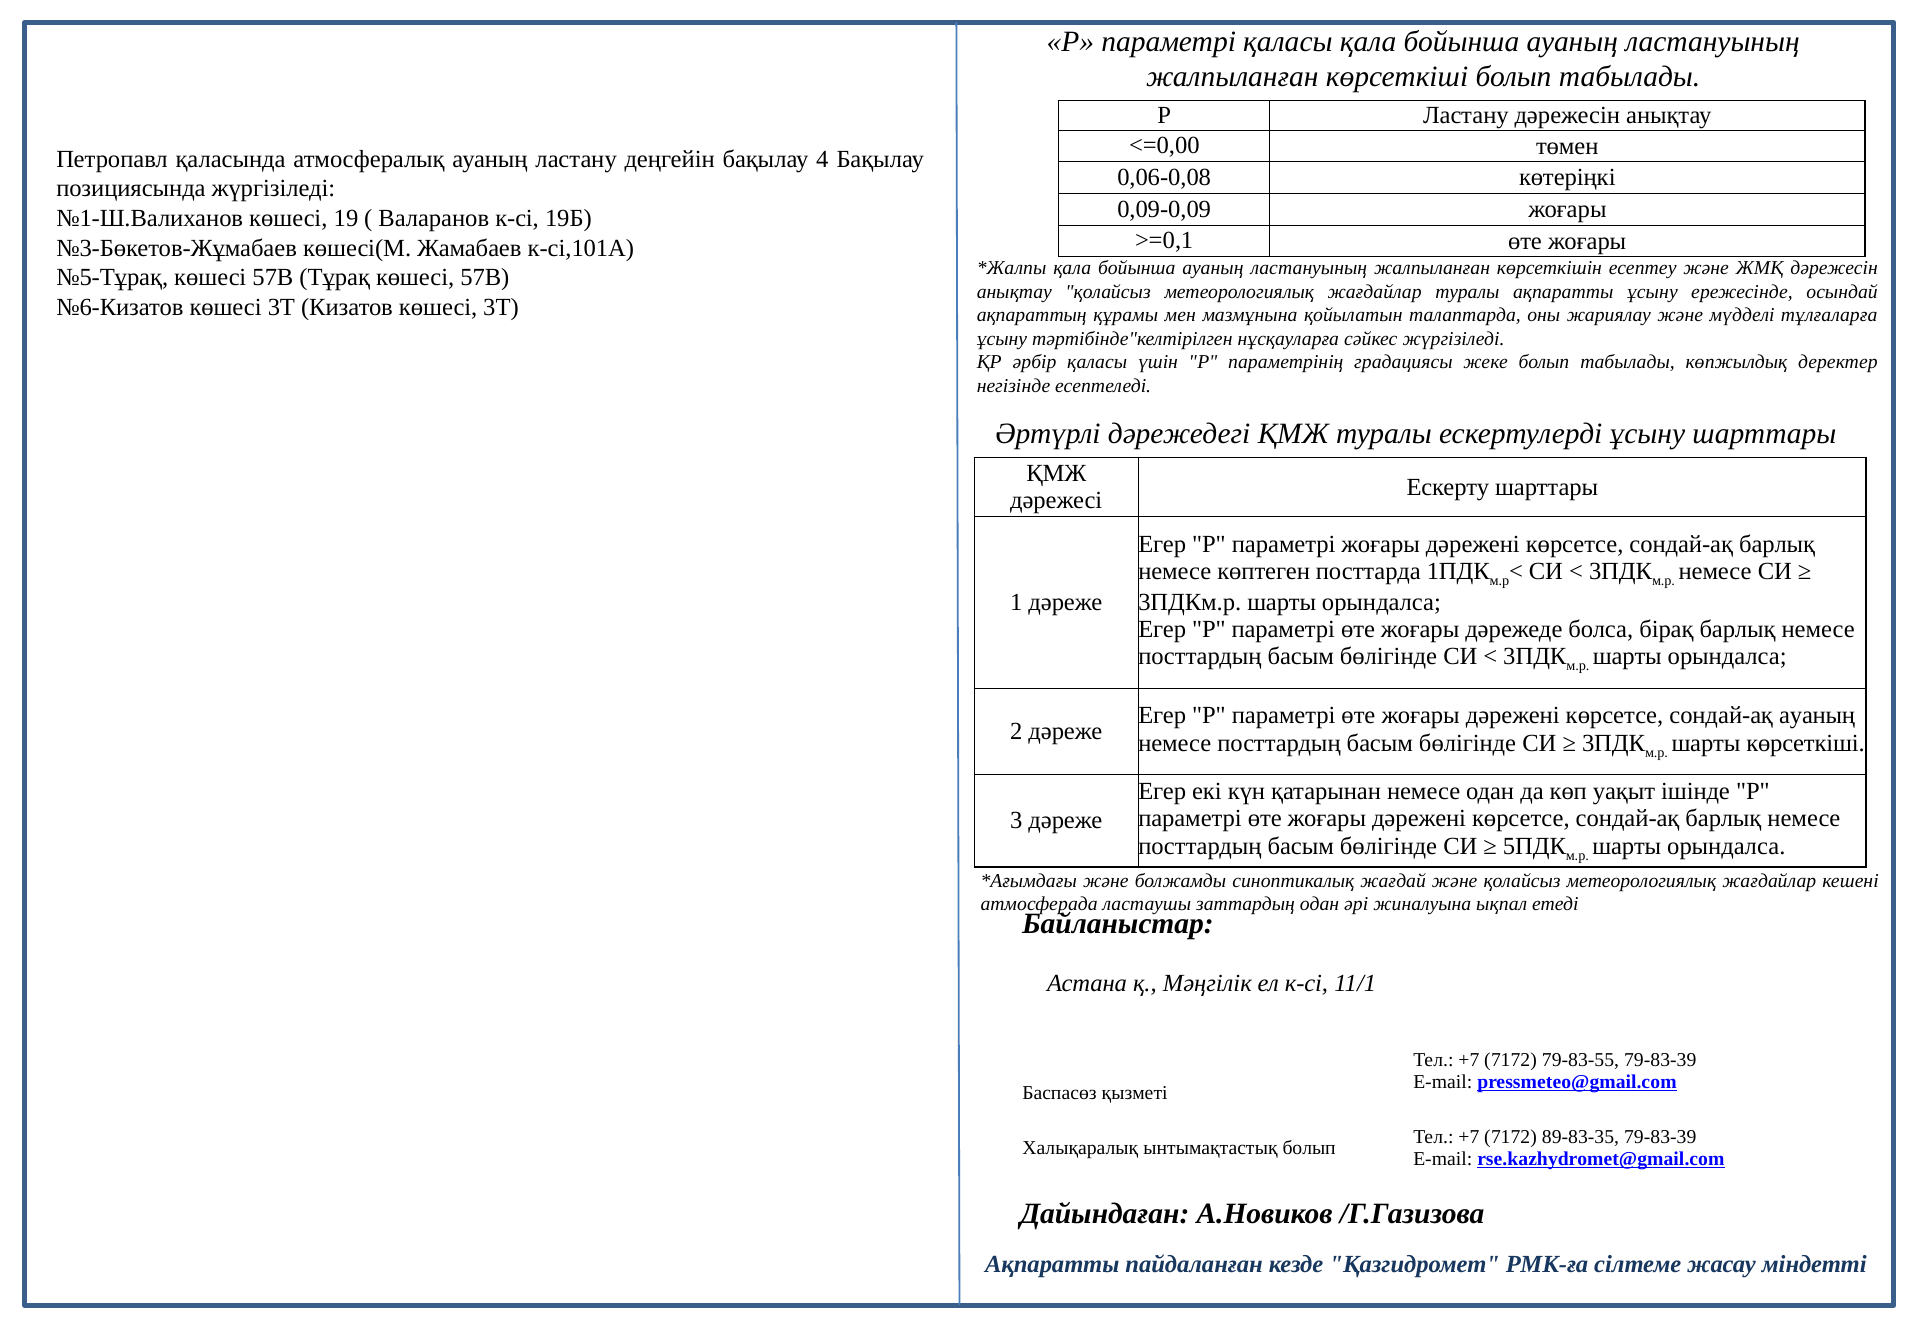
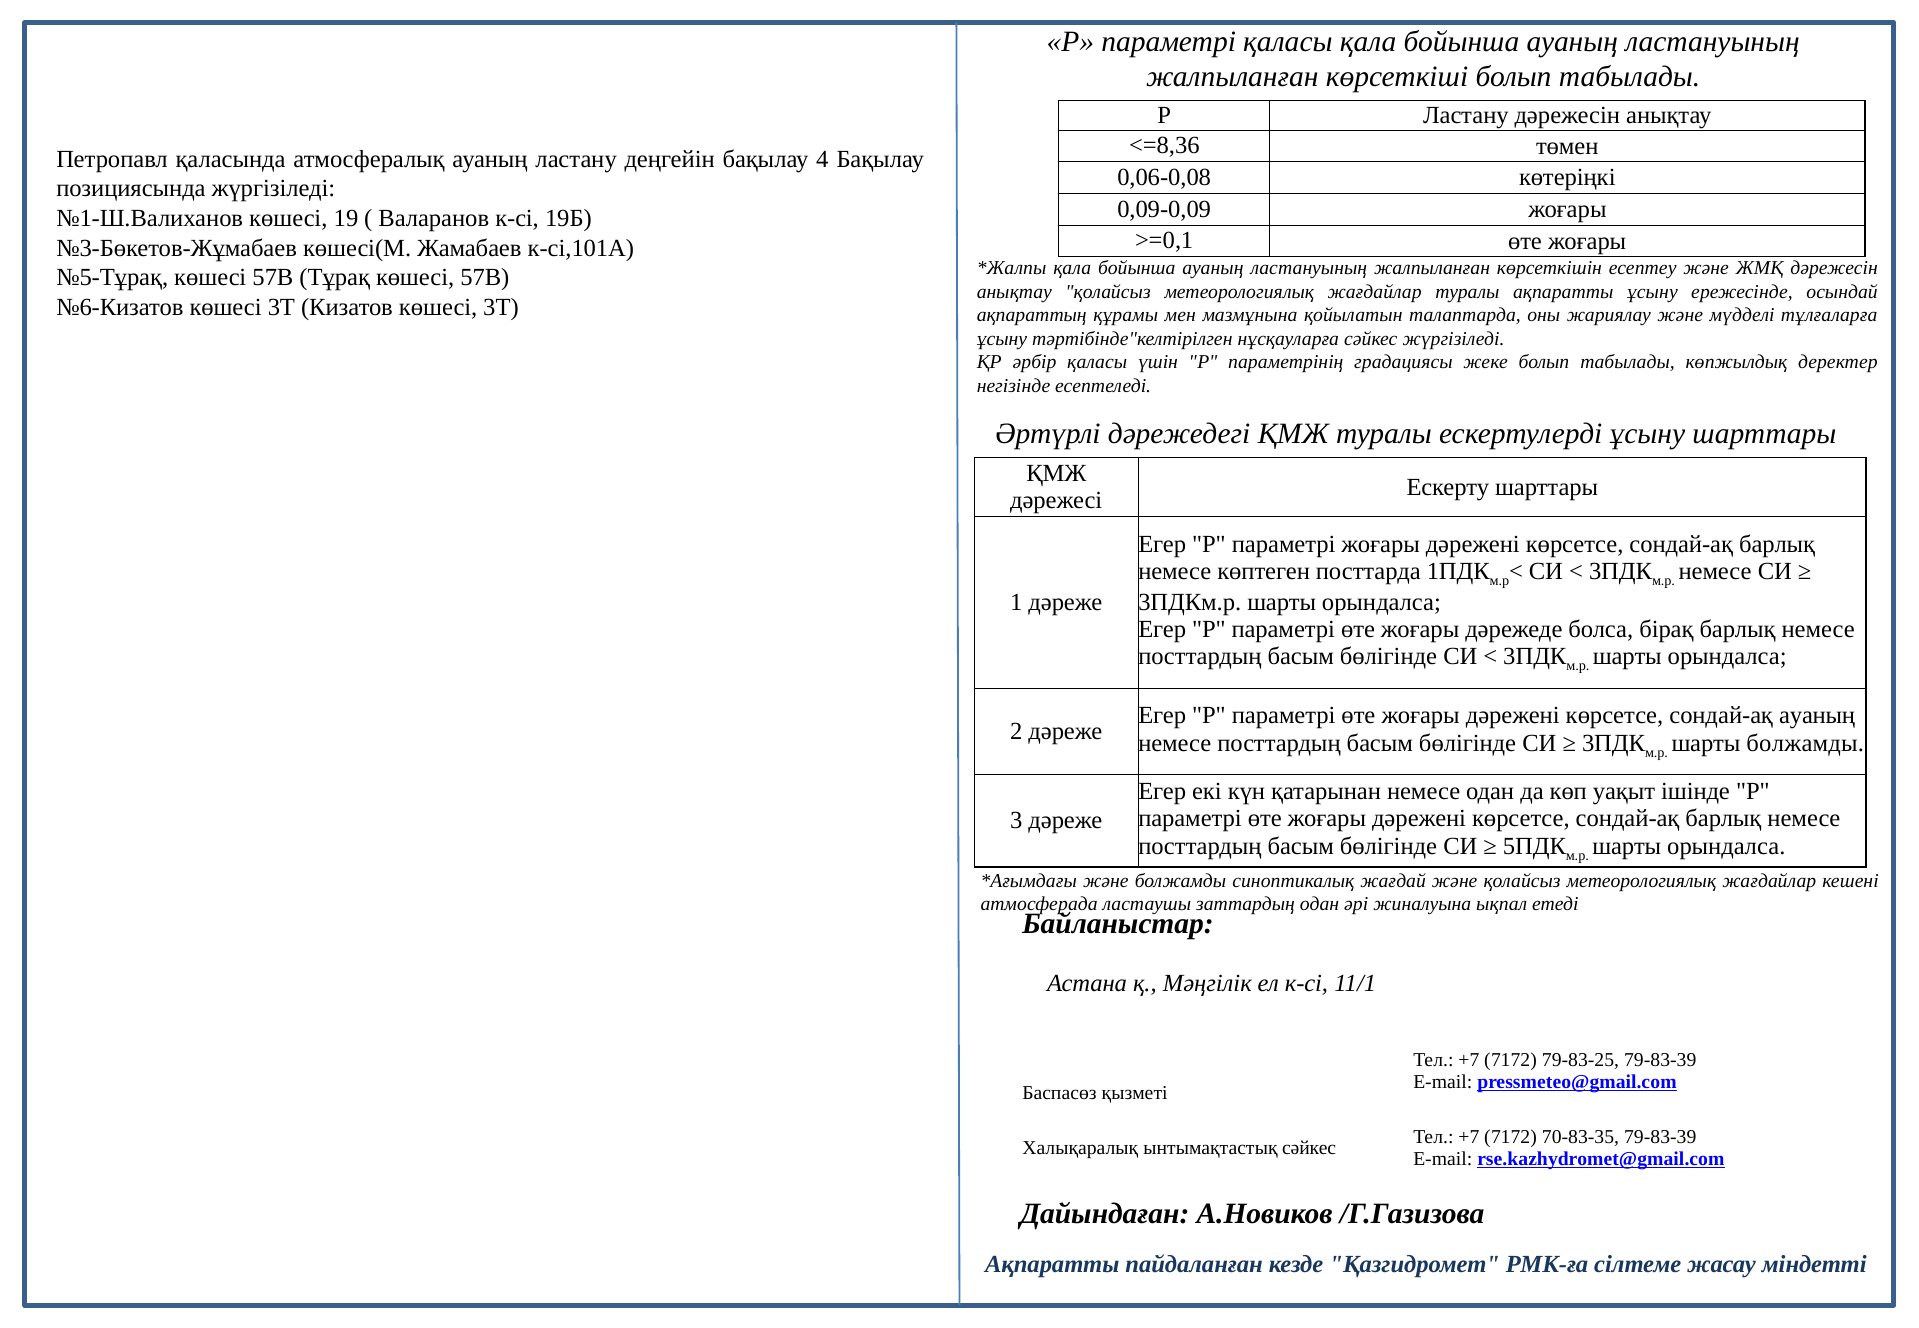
<=0,00: <=0,00 -> <=8,36
шарты көрсеткіші: көрсеткіші -> болжамды
79-83-55: 79-83-55 -> 79-83-25
89-83-35: 89-83-35 -> 70-83-35
ынтымақтастық болып: болып -> сәйкес
